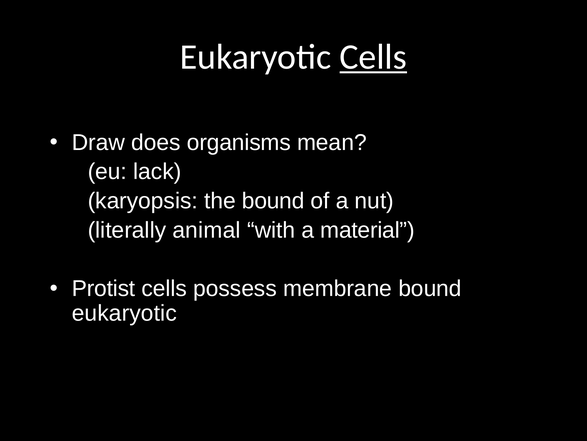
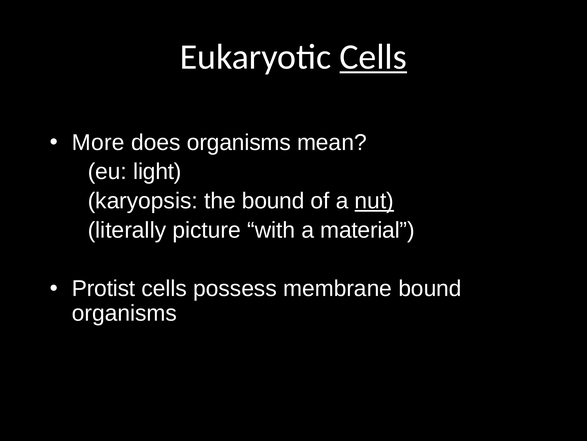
Draw: Draw -> More
lack: lack -> light
nut underline: none -> present
animal: animal -> picture
eukaryotic at (124, 313): eukaryotic -> organisms
